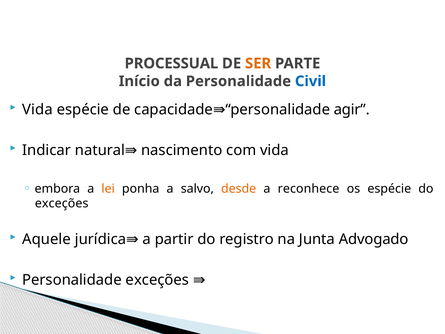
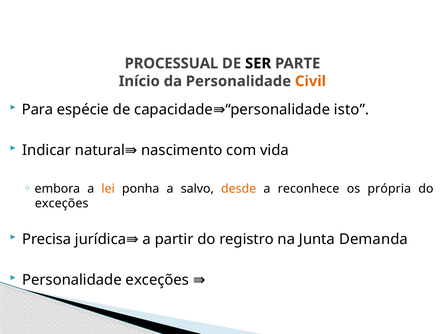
SER colour: orange -> black
Civil colour: blue -> orange
Vida at (37, 109): Vida -> Para
agir: agir -> isto
os espécie: espécie -> própria
Aquele: Aquele -> Precisa
Advogado: Advogado -> Demanda
